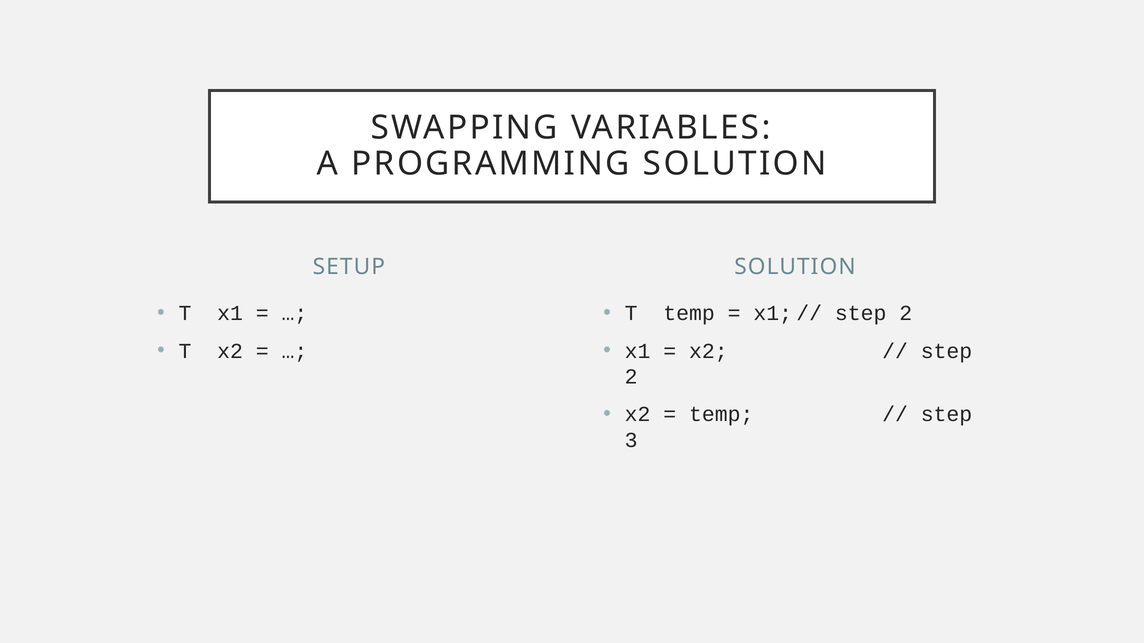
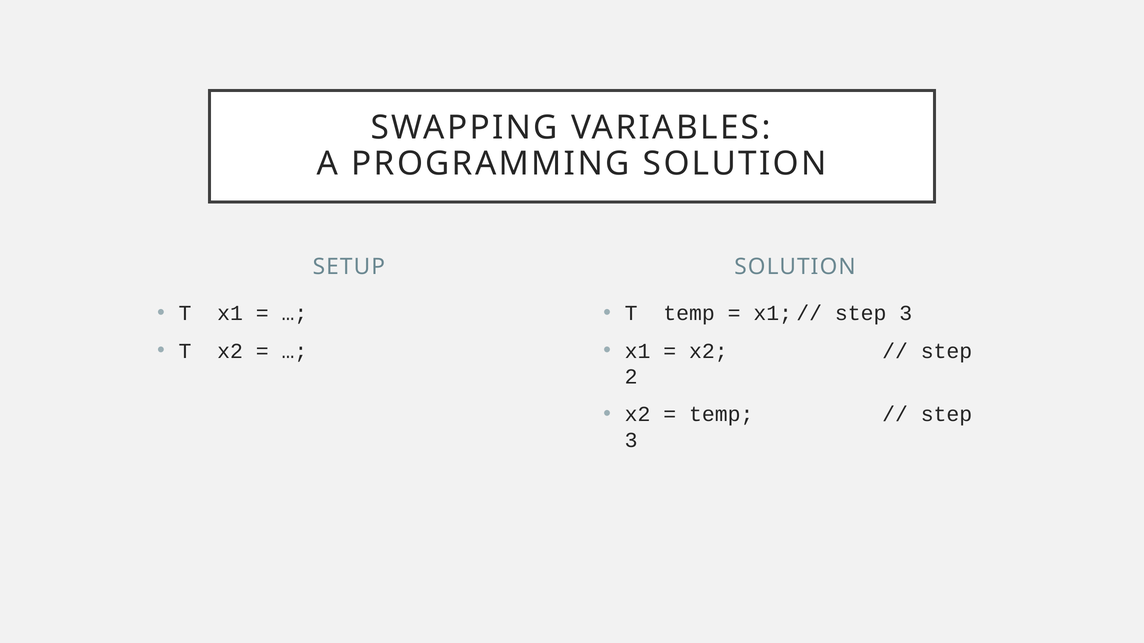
2 at (906, 314): 2 -> 3
